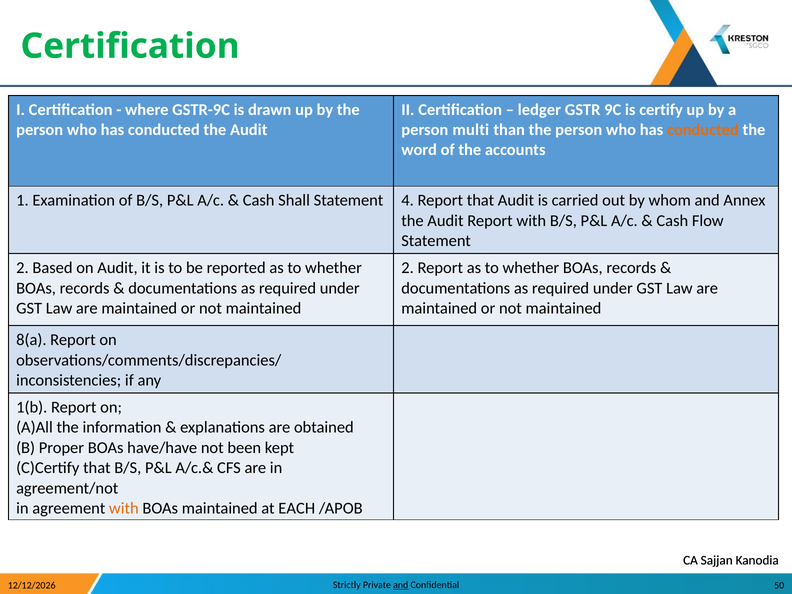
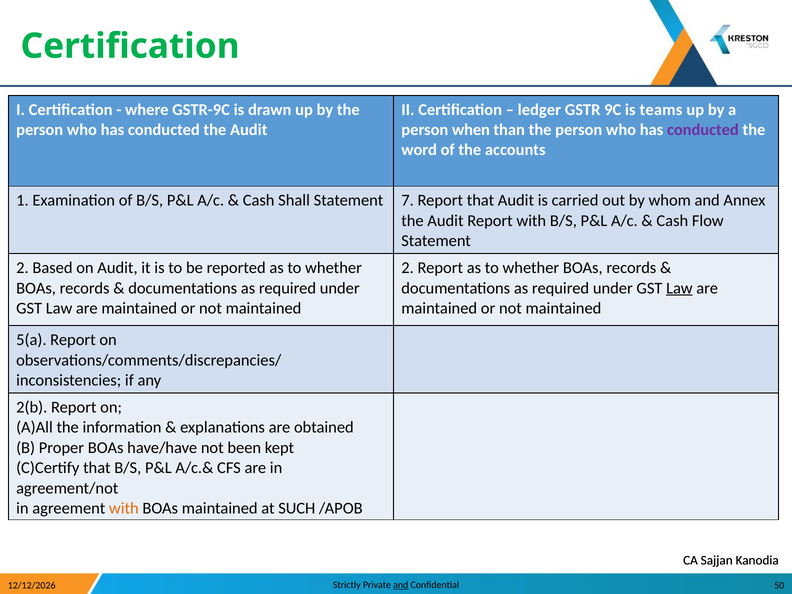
certify: certify -> teams
multi: multi -> when
conducted at (703, 130) colour: orange -> purple
4: 4 -> 7
Law at (679, 288) underline: none -> present
8(a: 8(a -> 5(a
1(b: 1(b -> 2(b
EACH: EACH -> SUCH
